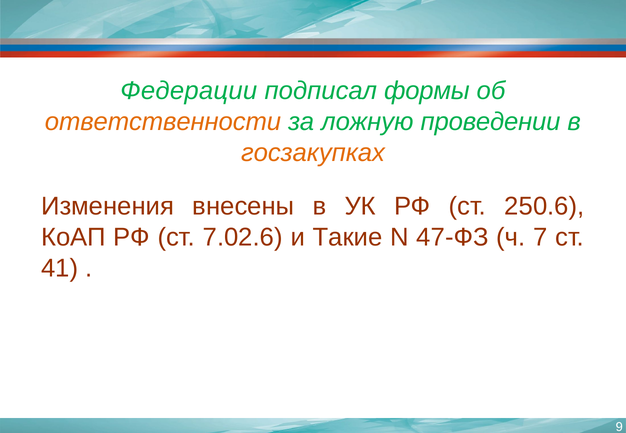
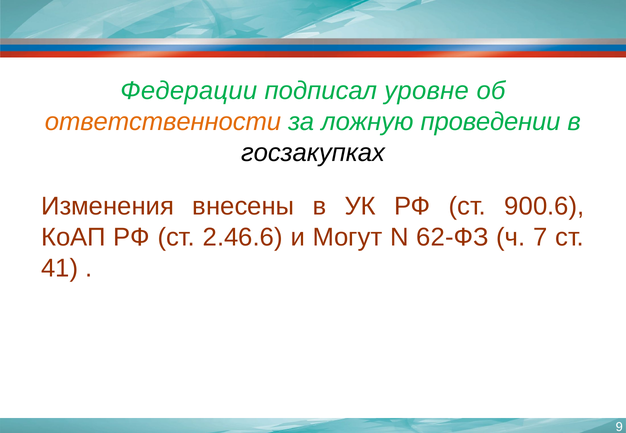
формы: формы -> уровне
госзакупках colour: orange -> black
250.6: 250.6 -> 900.6
7.02.6: 7.02.6 -> 2.46.6
Такие: Такие -> Могут
47-ФЗ: 47-ФЗ -> 62-ФЗ
